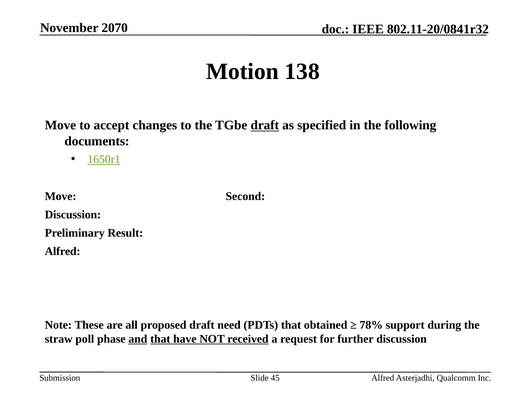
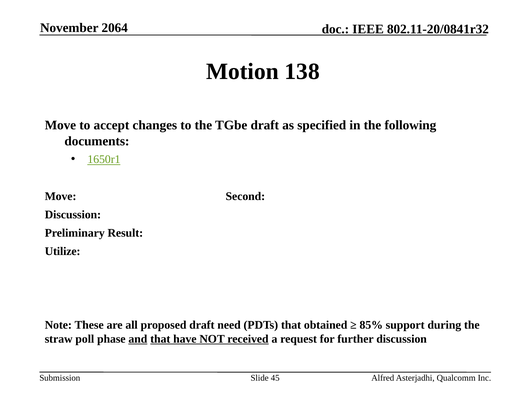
2070: 2070 -> 2064
draft at (265, 125) underline: present -> none
Alfred at (63, 252): Alfred -> Utilize
78%: 78% -> 85%
